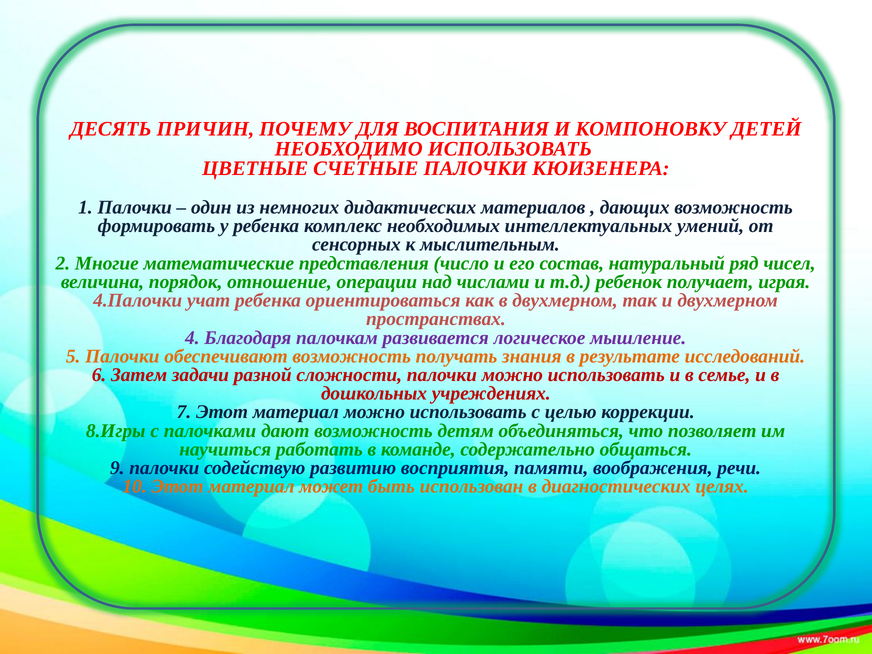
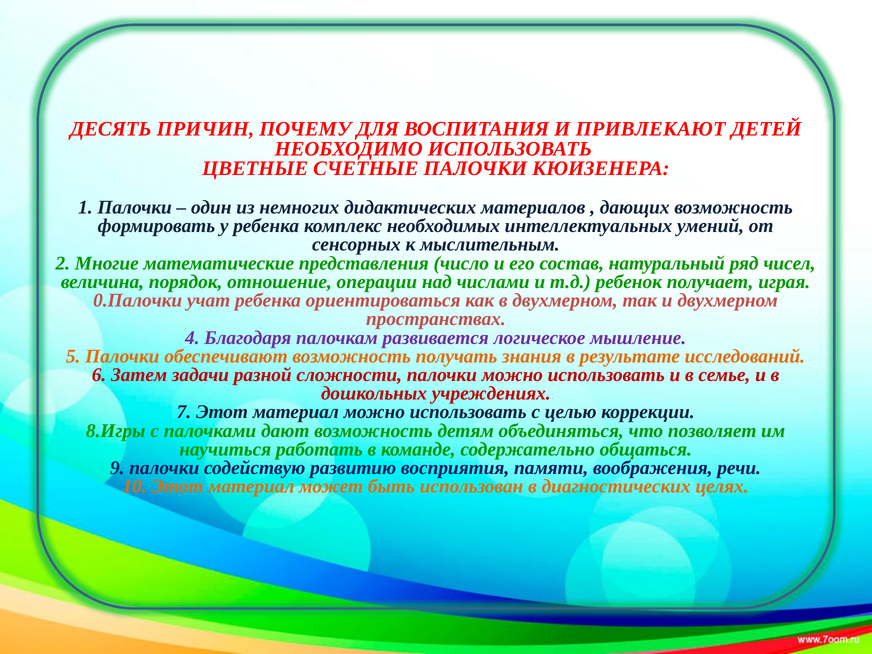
КОМПОНОВКУ: КОМПОНОВКУ -> ПРИВЛЕКАЮТ
4.Палочки: 4.Палочки -> 0.Палочки
